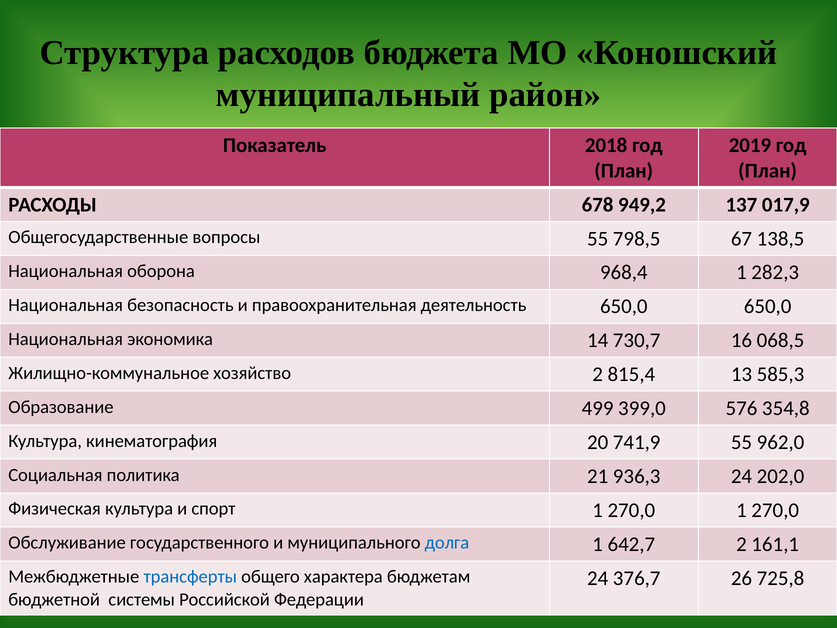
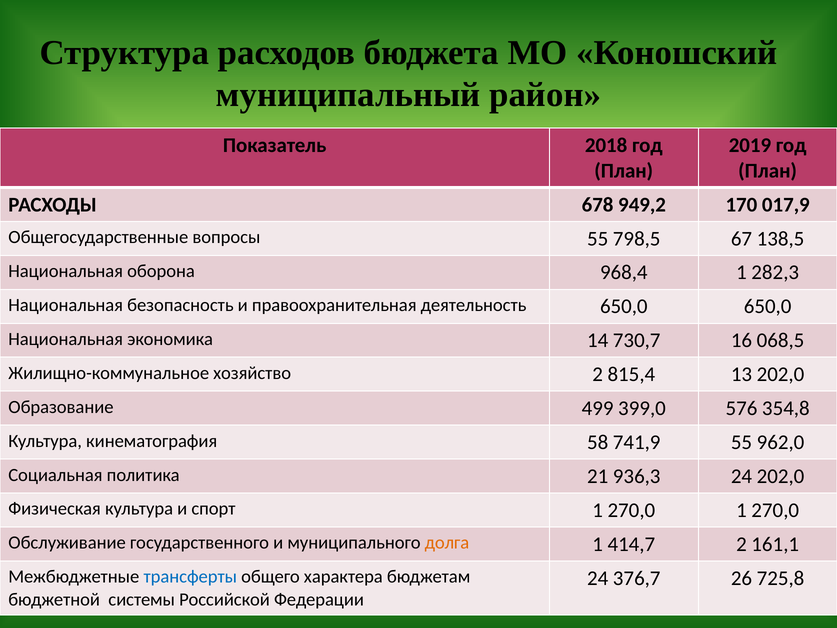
137: 137 -> 170
13 585,3: 585,3 -> 202,0
20: 20 -> 58
долга colour: blue -> orange
642,7: 642,7 -> 414,7
